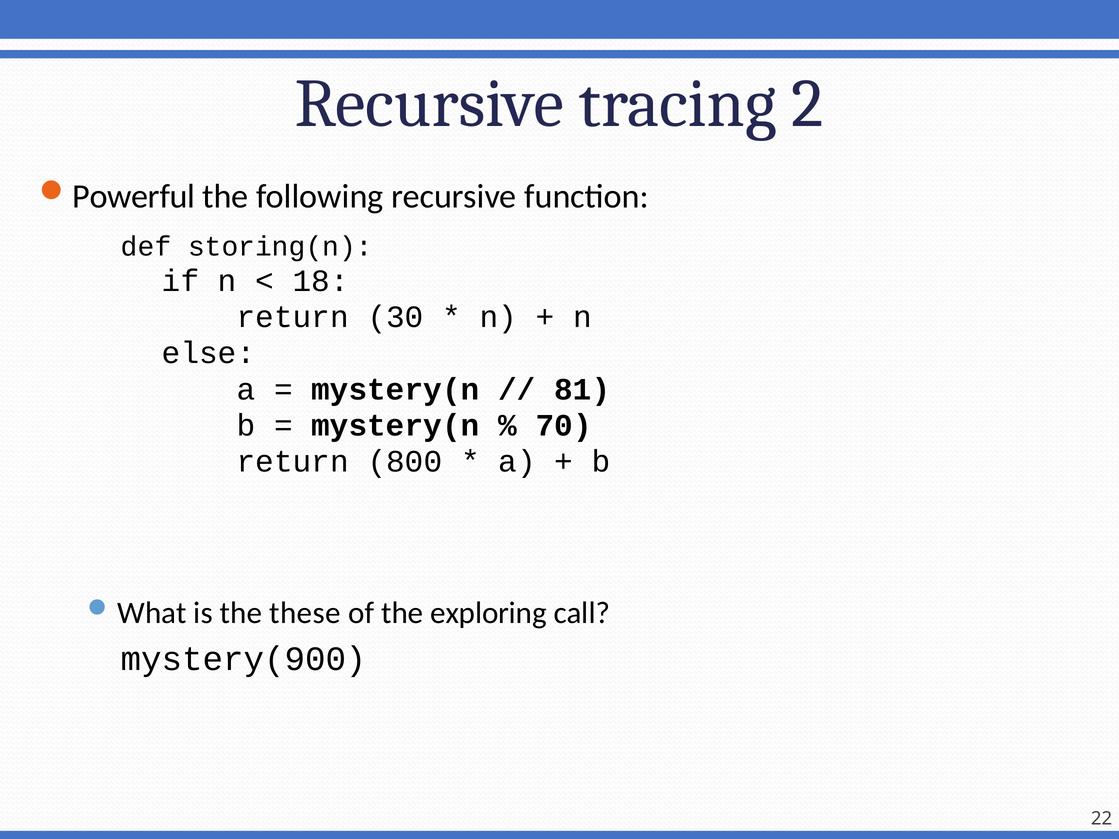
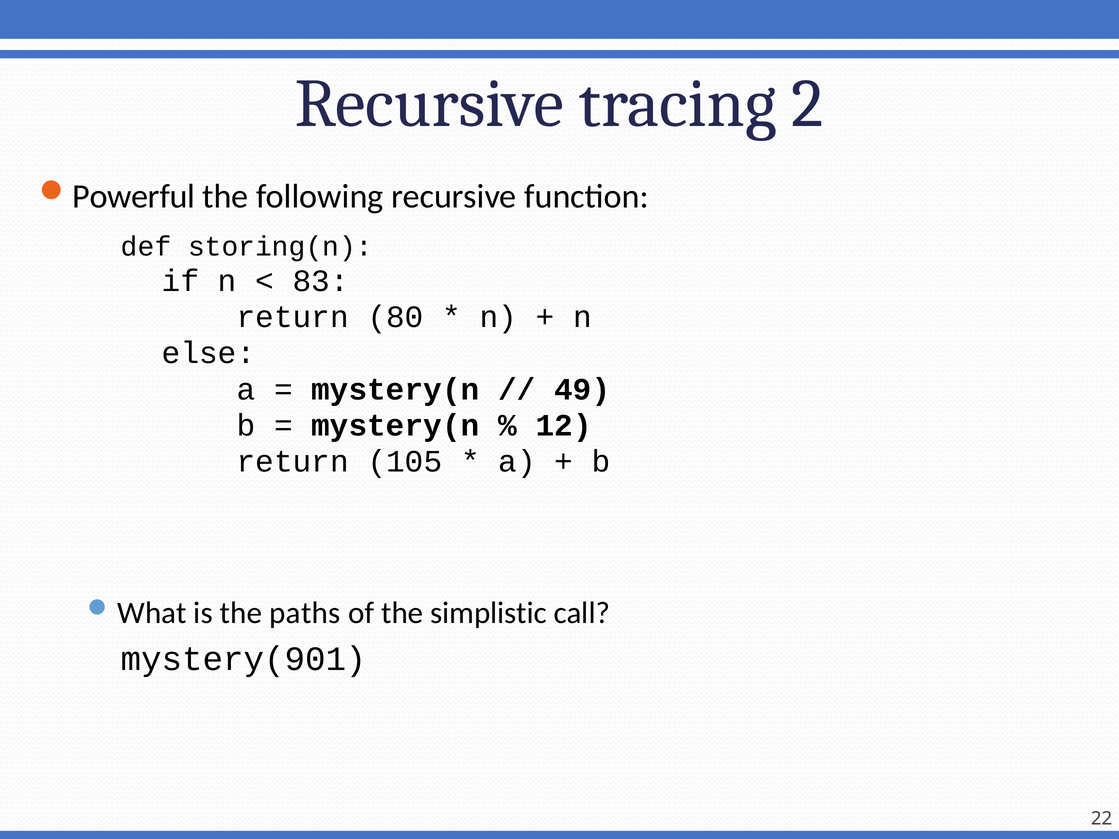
18: 18 -> 83
30: 30 -> 80
81: 81 -> 49
70: 70 -> 12
800: 800 -> 105
these: these -> paths
exploring: exploring -> simplistic
mystery(900: mystery(900 -> mystery(901
